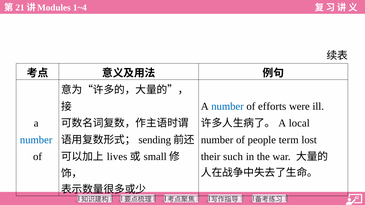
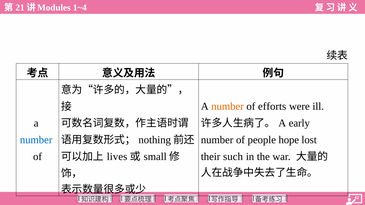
number at (228, 107) colour: blue -> orange
local: local -> early
term: term -> hope
sending: sending -> nothing
